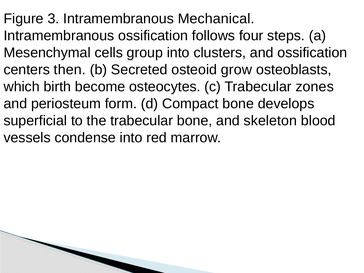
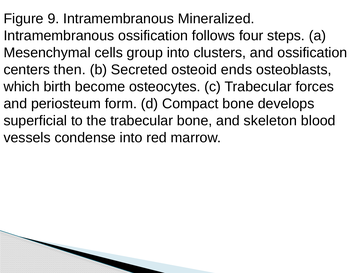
3: 3 -> 9
Mechanical: Mechanical -> Mineralized
grow: grow -> ends
zones: zones -> forces
